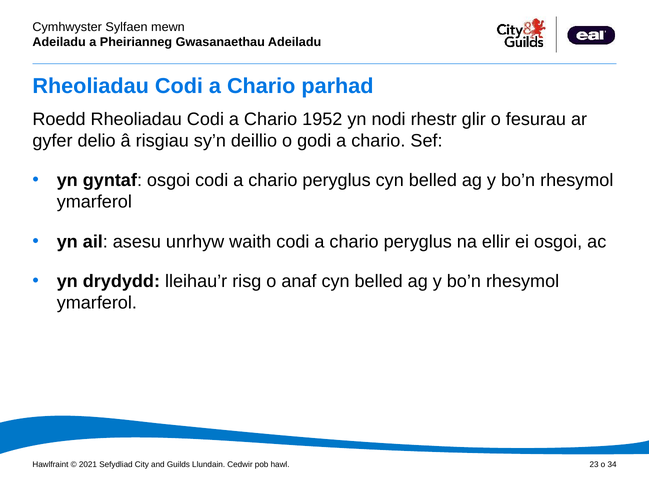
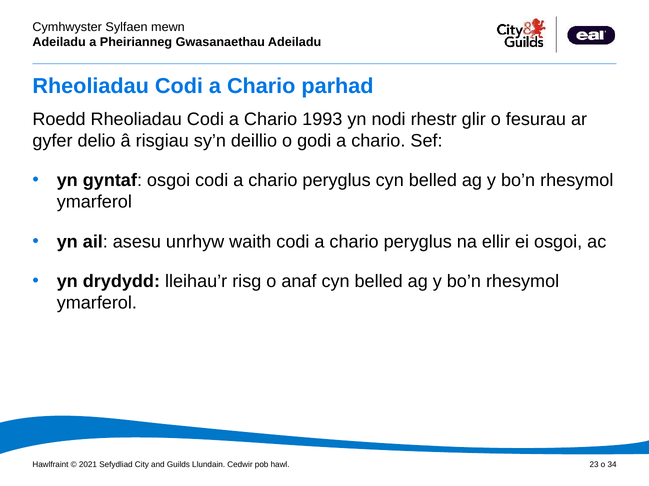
1952: 1952 -> 1993
